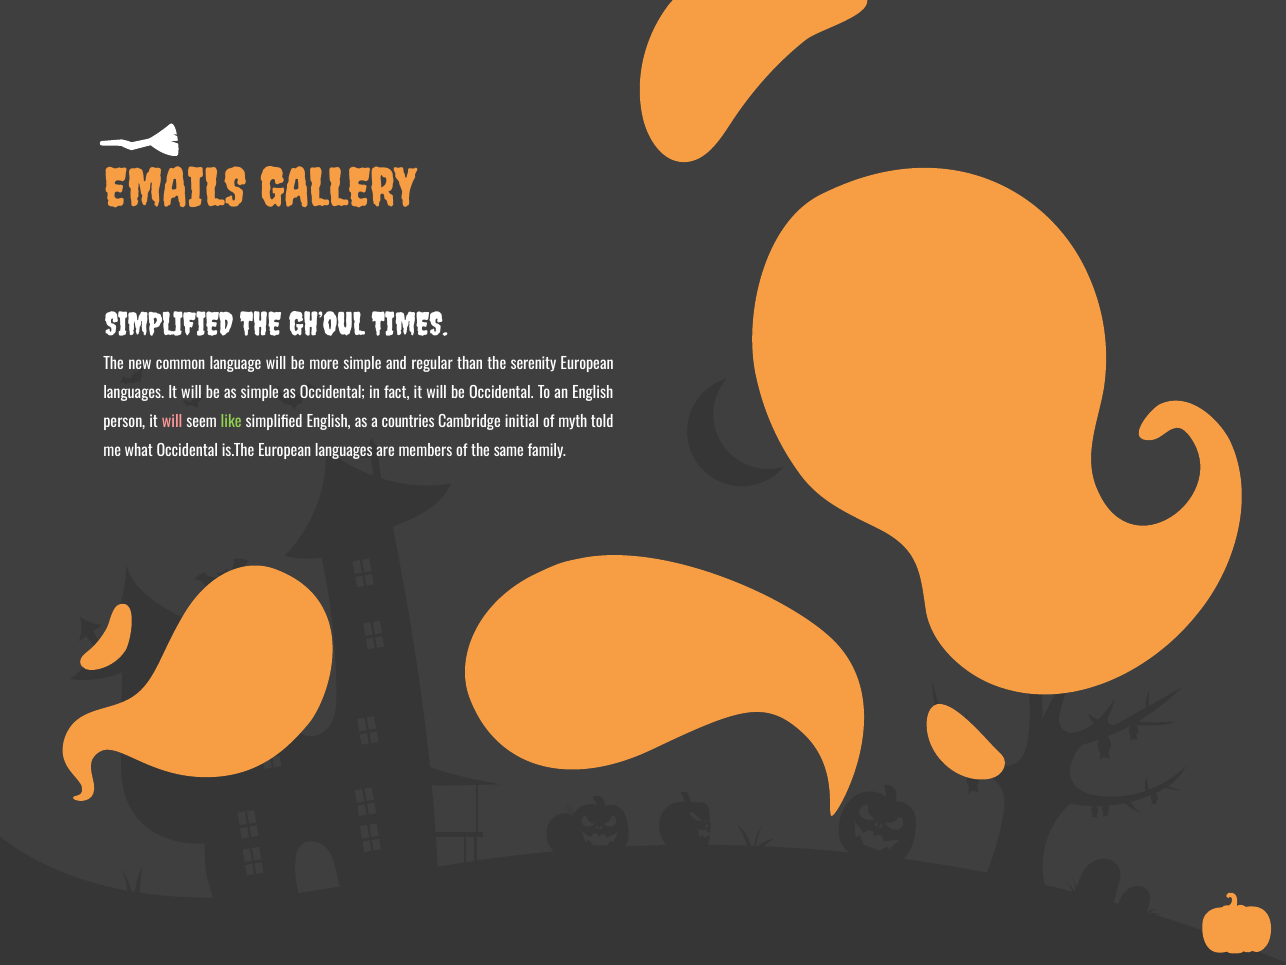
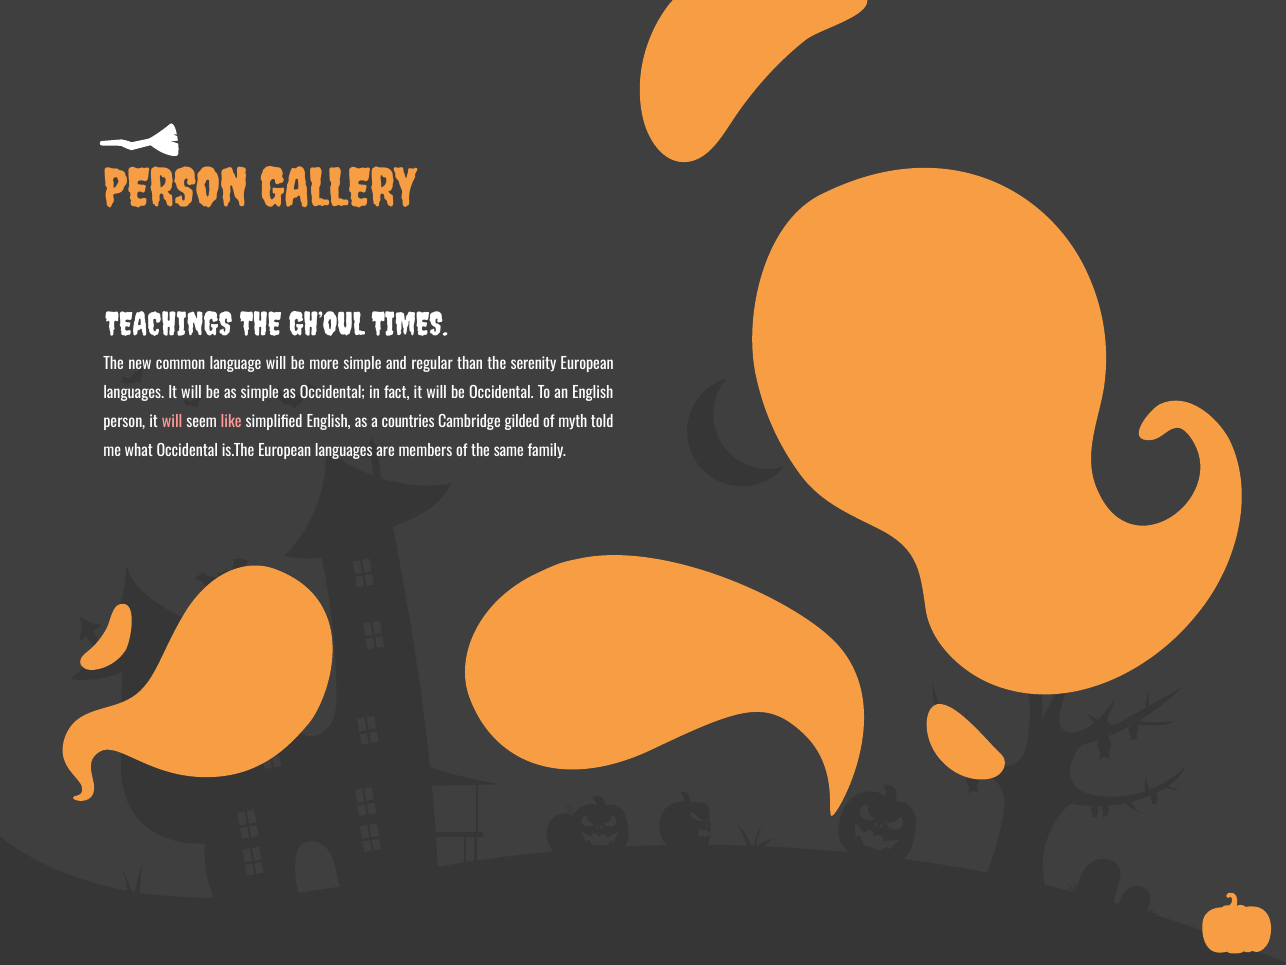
EMAILS at (175, 189): EMAILS -> PERSON
SIMPLIFIED at (169, 325): SIMPLIFIED -> TEACHINGS
like colour: light green -> pink
initial: initial -> gilded
